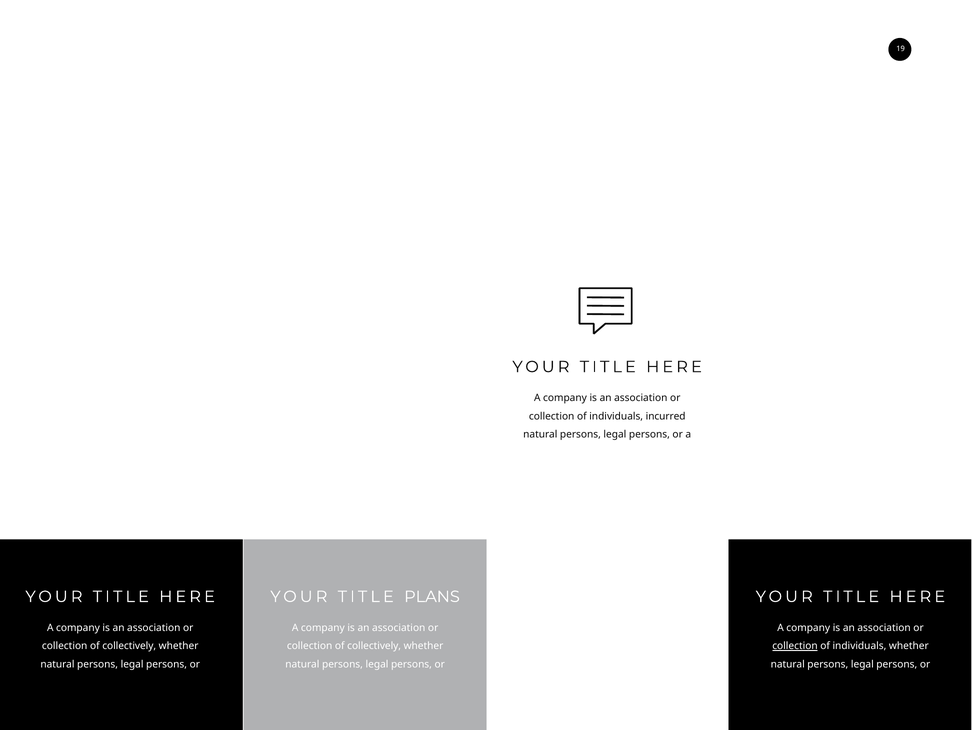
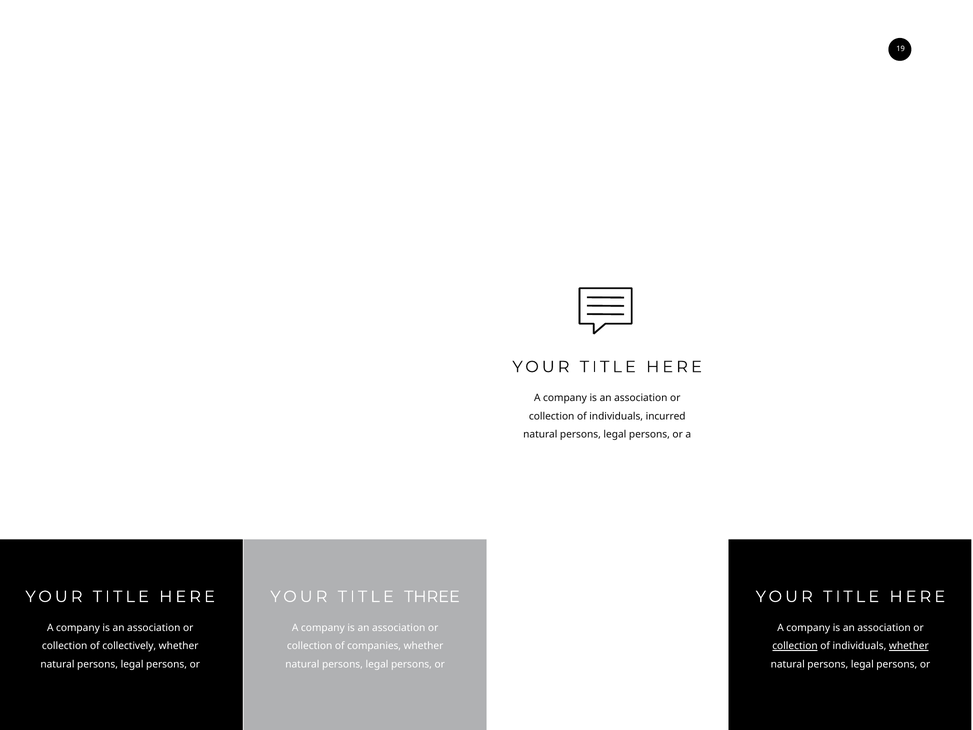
PLANS: PLANS -> THREE
collectively at (374, 646): collectively -> companies
whether at (909, 646) underline: none -> present
